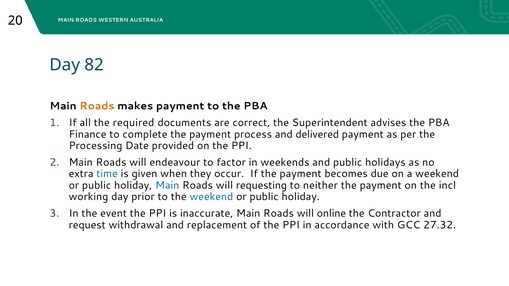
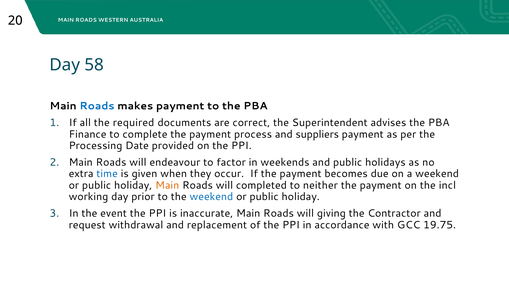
82: 82 -> 58
Roads at (97, 106) colour: orange -> blue
delivered: delivered -> suppliers
Main at (167, 185) colour: blue -> orange
requesting: requesting -> completed
online: online -> giving
27.32: 27.32 -> 19.75
